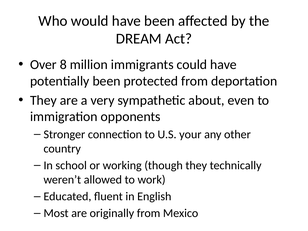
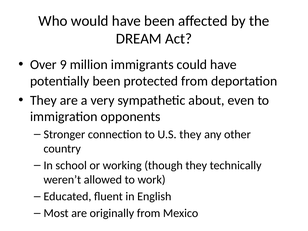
8: 8 -> 9
U.S your: your -> they
